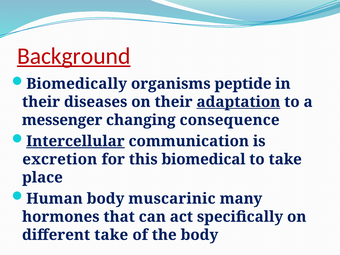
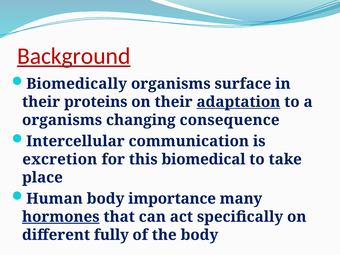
peptide: peptide -> surface
diseases: diseases -> proteins
messenger at (62, 120): messenger -> organisms
Intercellular underline: present -> none
muscarinic: muscarinic -> importance
hormones underline: none -> present
different take: take -> fully
